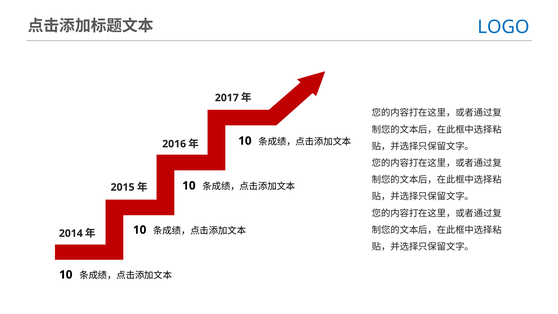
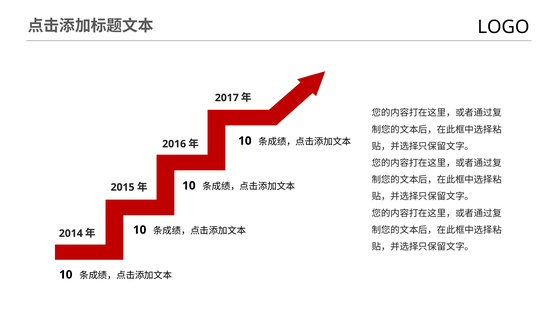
LOGO colour: blue -> black
